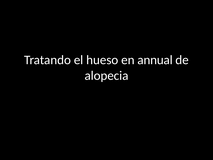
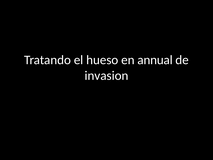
alopecia: alopecia -> invasion
